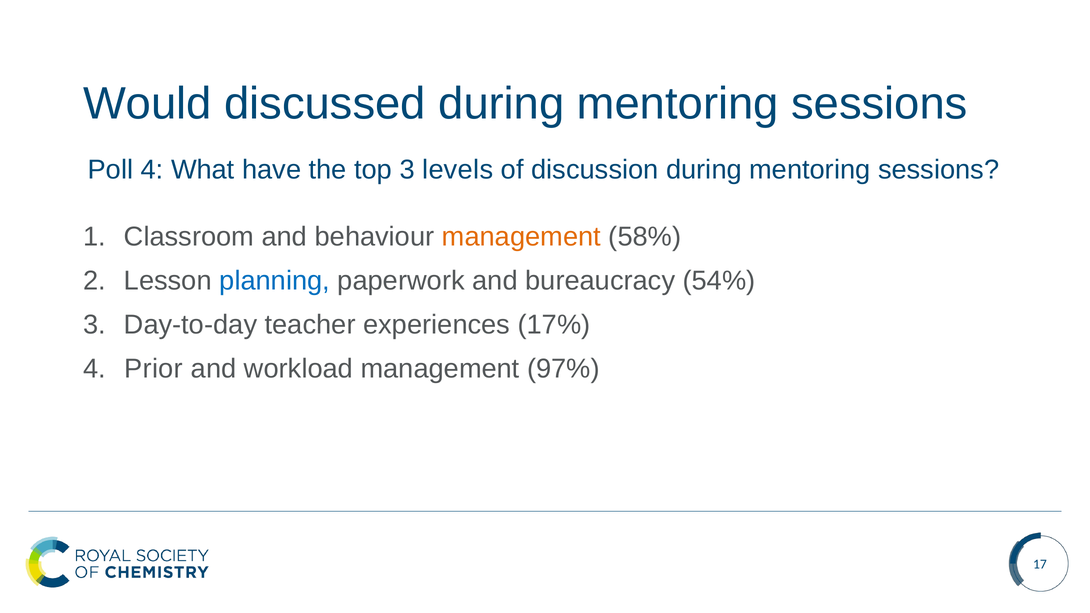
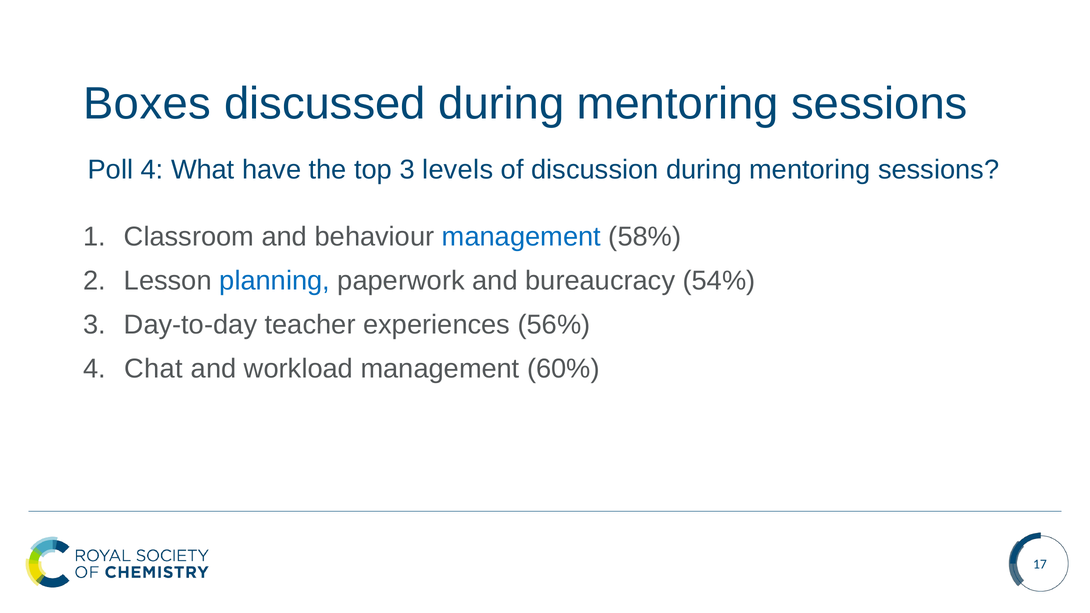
Would: Would -> Boxes
management at (521, 237) colour: orange -> blue
17%: 17% -> 56%
Prior: Prior -> Chat
97%: 97% -> 60%
